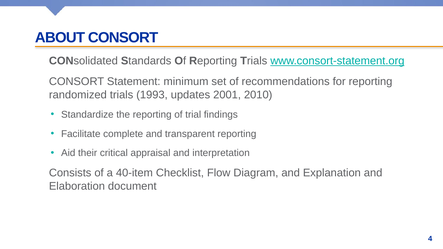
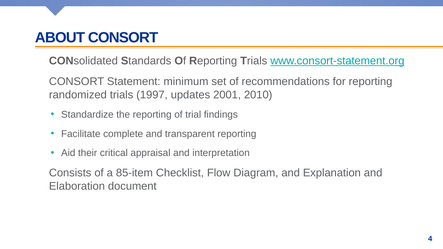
1993: 1993 -> 1997
40-item: 40-item -> 85-item
